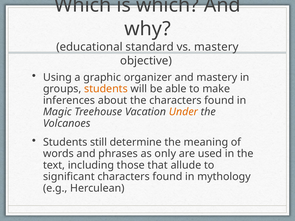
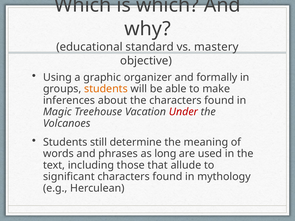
and mastery: mastery -> formally
Under colour: orange -> red
only: only -> long
